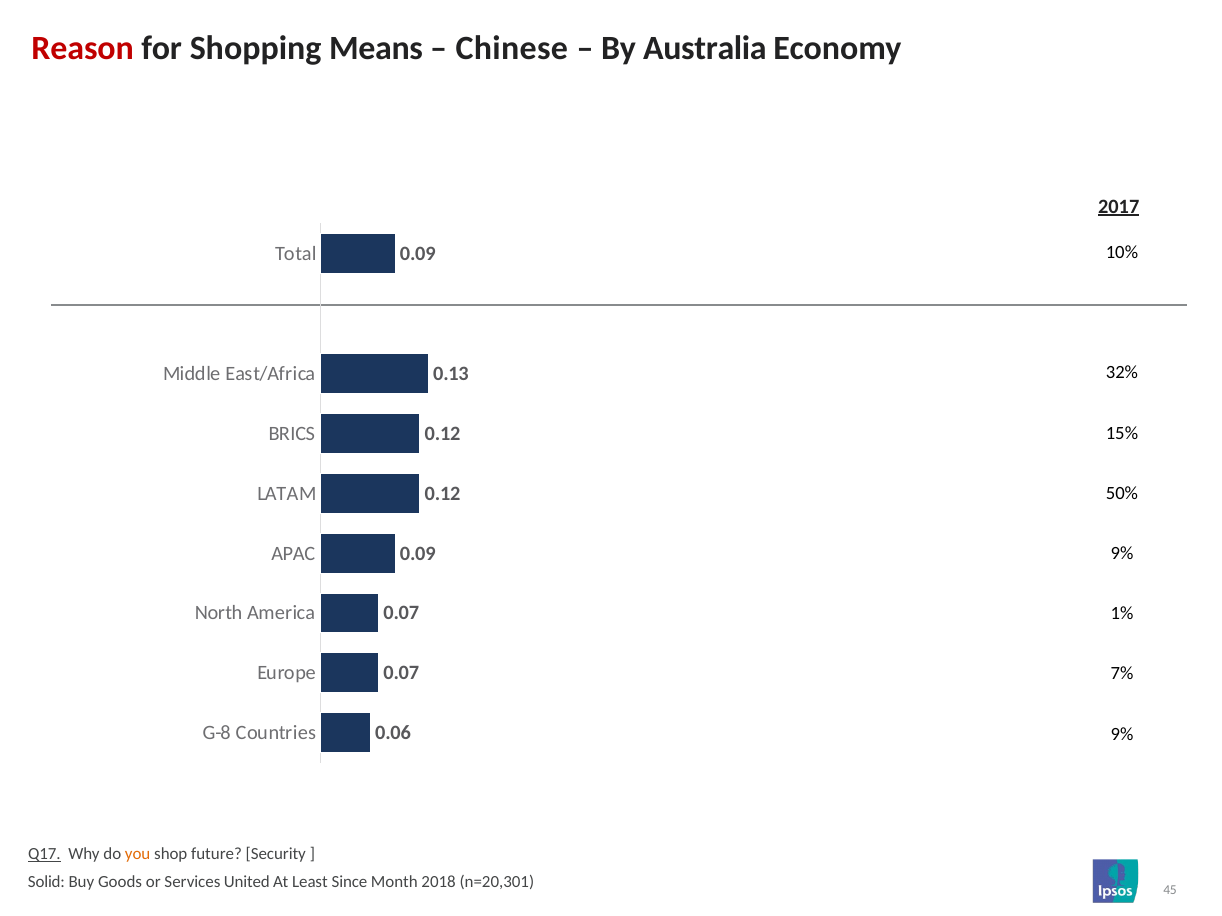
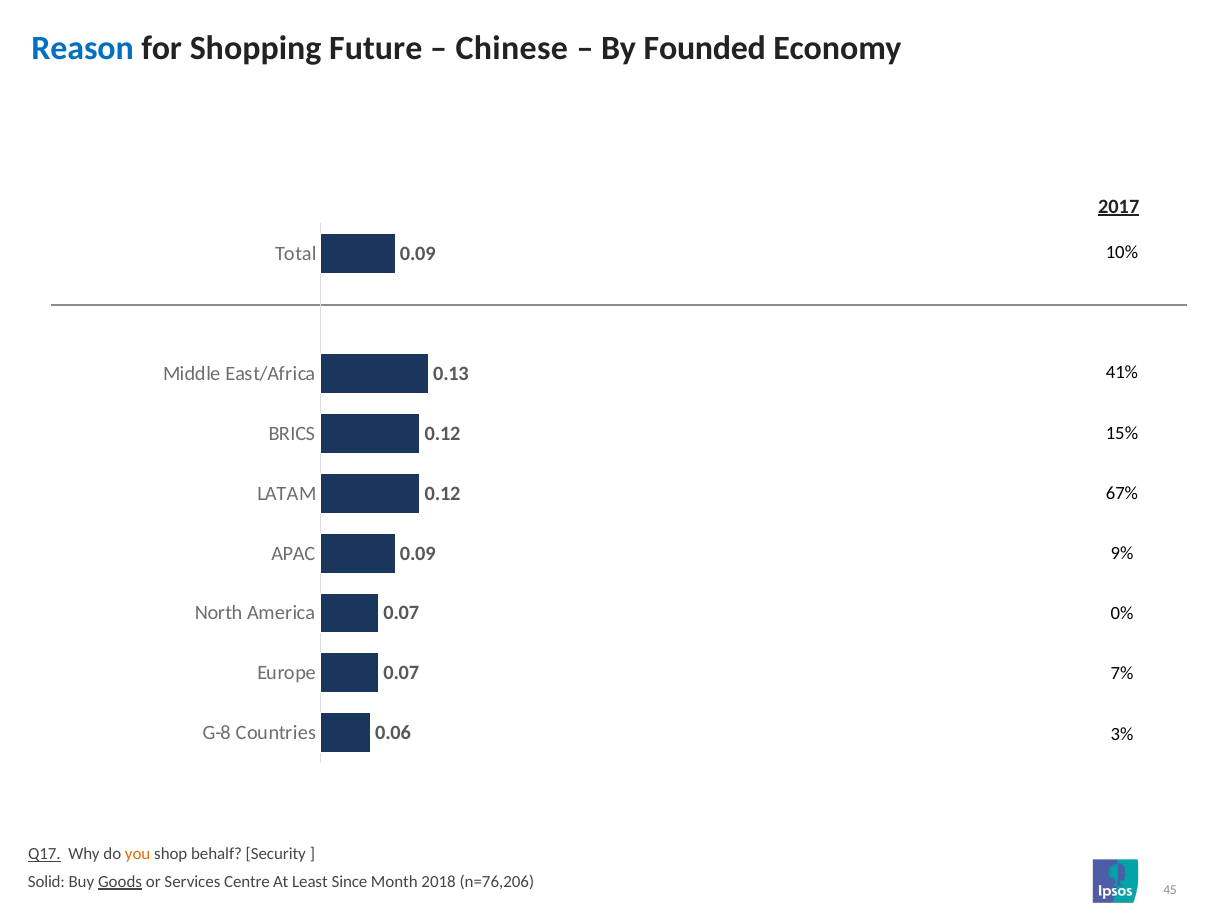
Reason colour: red -> blue
Means: Means -> Future
Australia: Australia -> Founded
32%: 32% -> 41%
50%: 50% -> 67%
1%: 1% -> 0%
9% at (1122, 734): 9% -> 3%
future: future -> behalf
Goods underline: none -> present
United: United -> Centre
n=20,301: n=20,301 -> n=76,206
